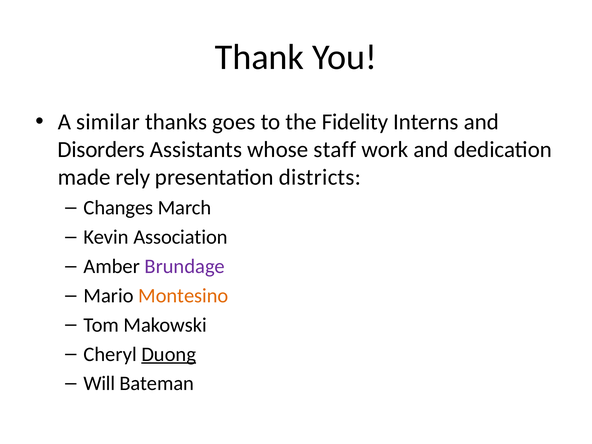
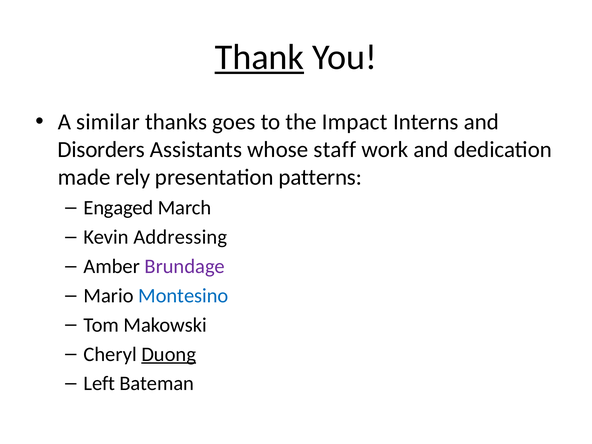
Thank underline: none -> present
Fidelity: Fidelity -> Impact
districts: districts -> patterns
Changes: Changes -> Engaged
Association: Association -> Addressing
Montesino colour: orange -> blue
Will: Will -> Left
